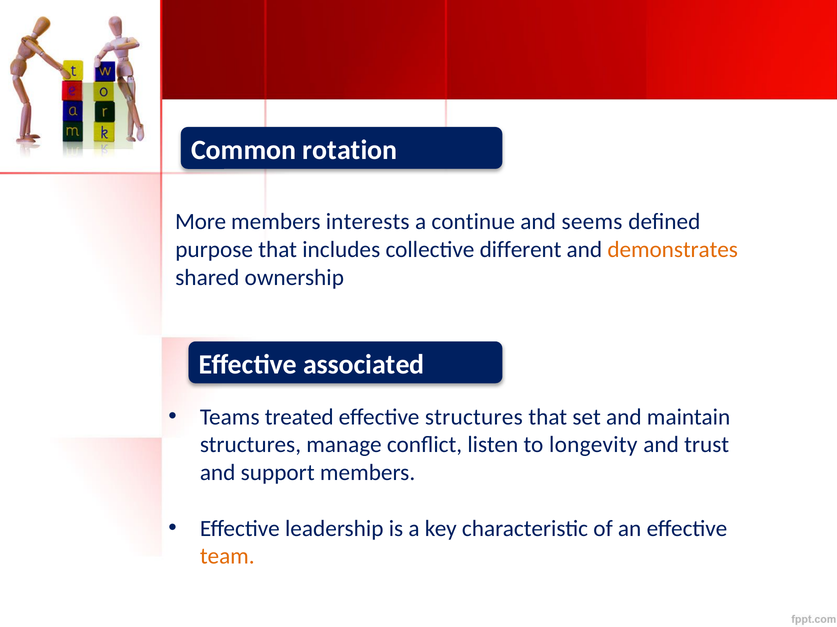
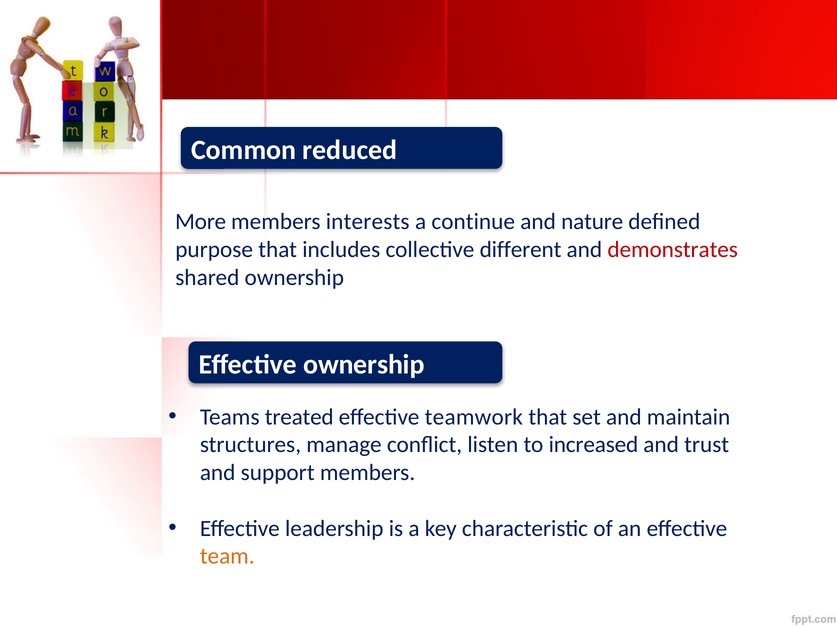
rotation: rotation -> reduced
seems: seems -> nature
demonstrates colour: orange -> red
Effective associated: associated -> ownership
effective structures: structures -> teamwork
longevity: longevity -> increased
